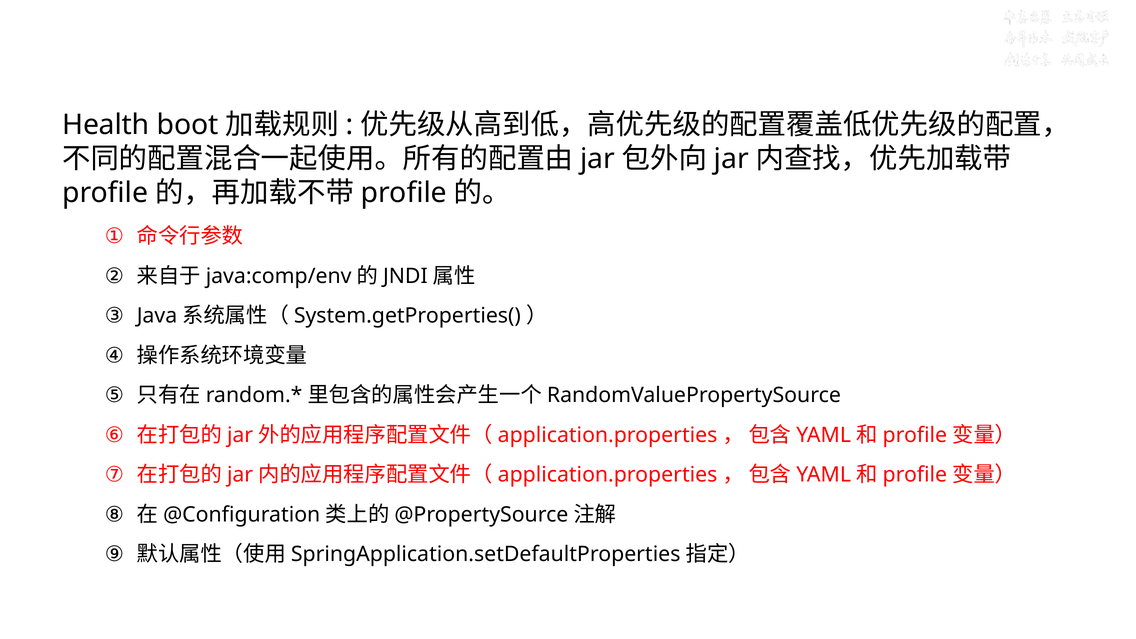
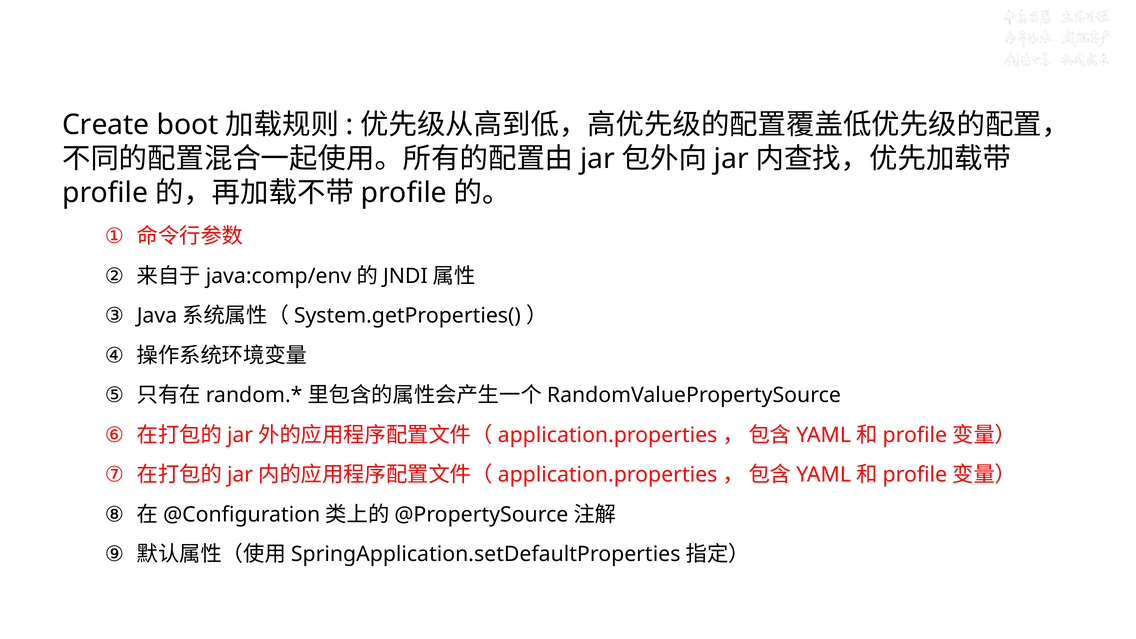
Health: Health -> Create
